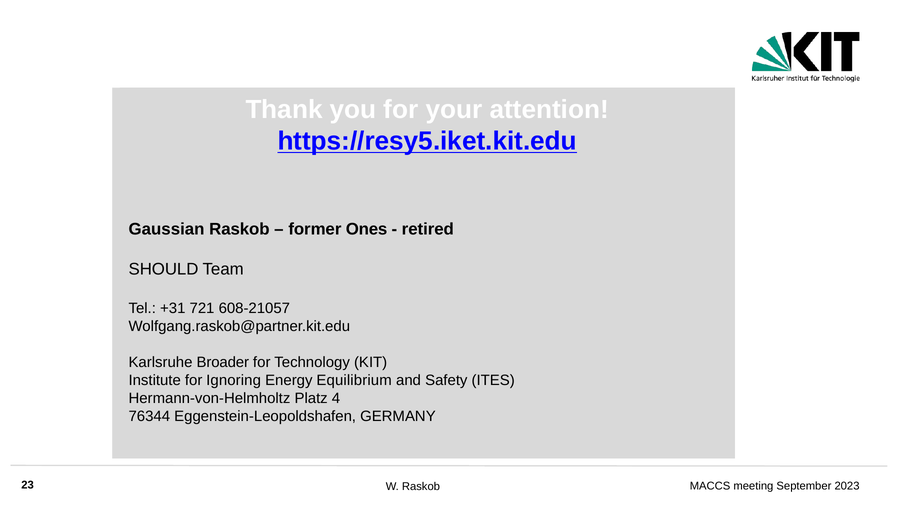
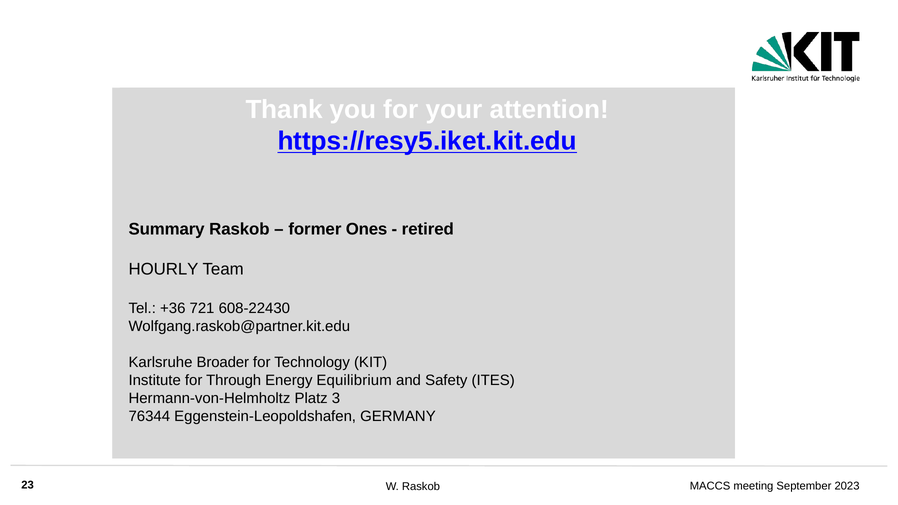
Gaussian: Gaussian -> Summary
SHOULD: SHOULD -> HOURLY
+31: +31 -> +36
608-21057: 608-21057 -> 608-22430
Ignoring: Ignoring -> Through
4: 4 -> 3
